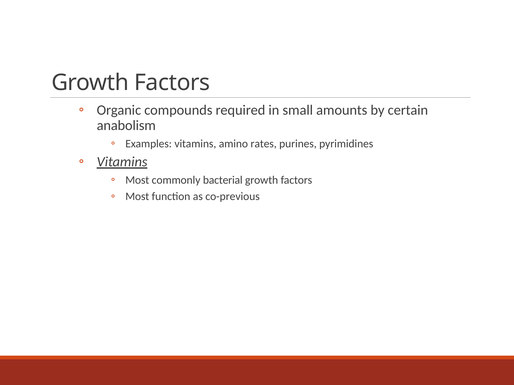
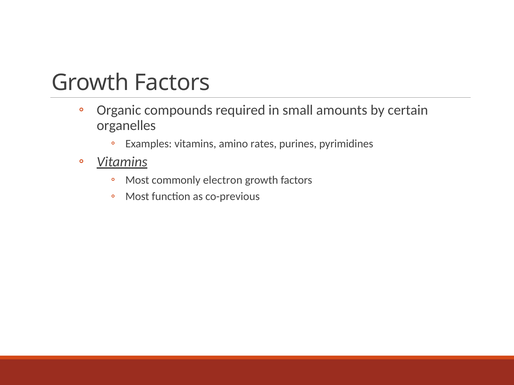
anabolism: anabolism -> organelles
bacterial: bacterial -> electron
